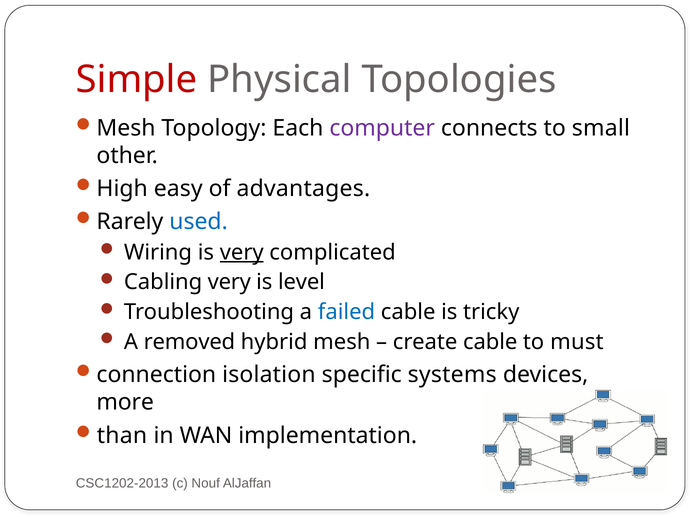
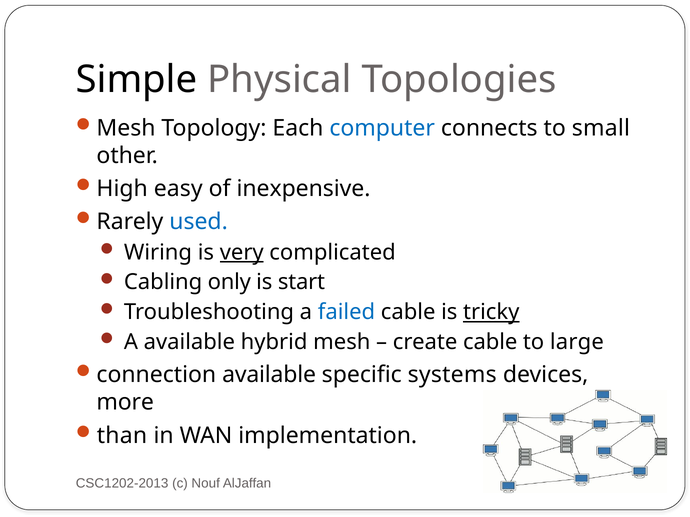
Simple colour: red -> black
computer colour: purple -> blue
advantages: advantages -> inexpensive
Cabling very: very -> only
level: level -> start
tricky underline: none -> present
A removed: removed -> available
must: must -> large
connection isolation: isolation -> available
